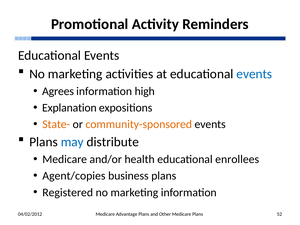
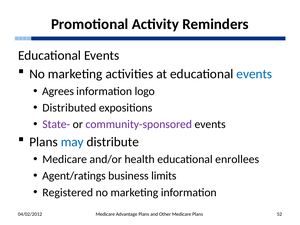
high: high -> logo
Explanation: Explanation -> Distributed
State- colour: orange -> purple
community-sponsored colour: orange -> purple
Agent/copies: Agent/copies -> Agent/ratings
business plans: plans -> limits
